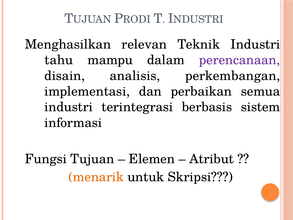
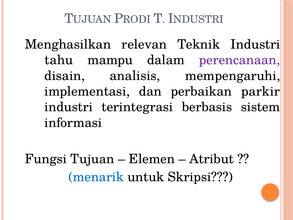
perkembangan: perkembangan -> mempengaruhi
semua: semua -> parkir
menarik colour: orange -> blue
